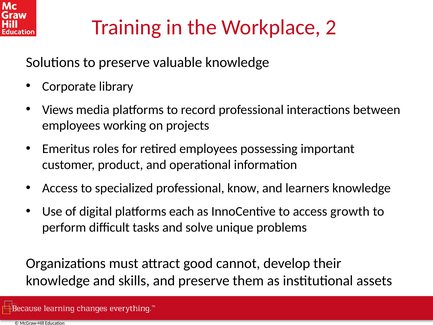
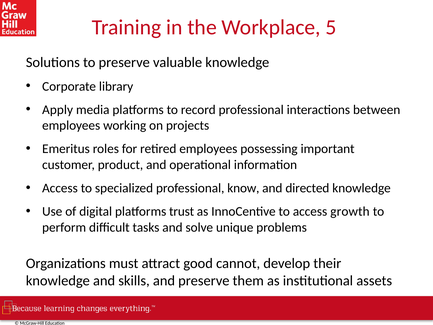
2: 2 -> 5
Views: Views -> Apply
learners: learners -> directed
each: each -> trust
